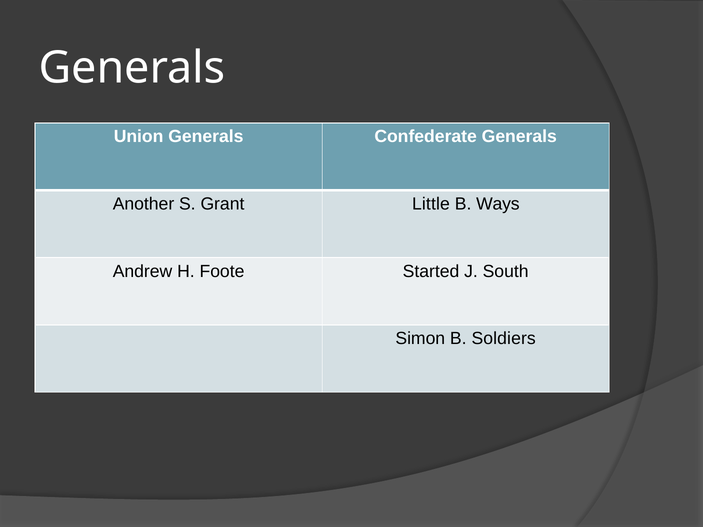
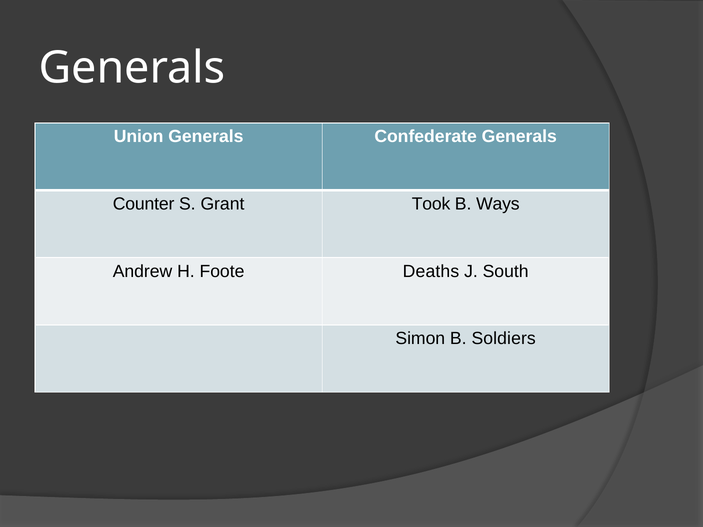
Another: Another -> Counter
Little: Little -> Took
Started: Started -> Deaths
